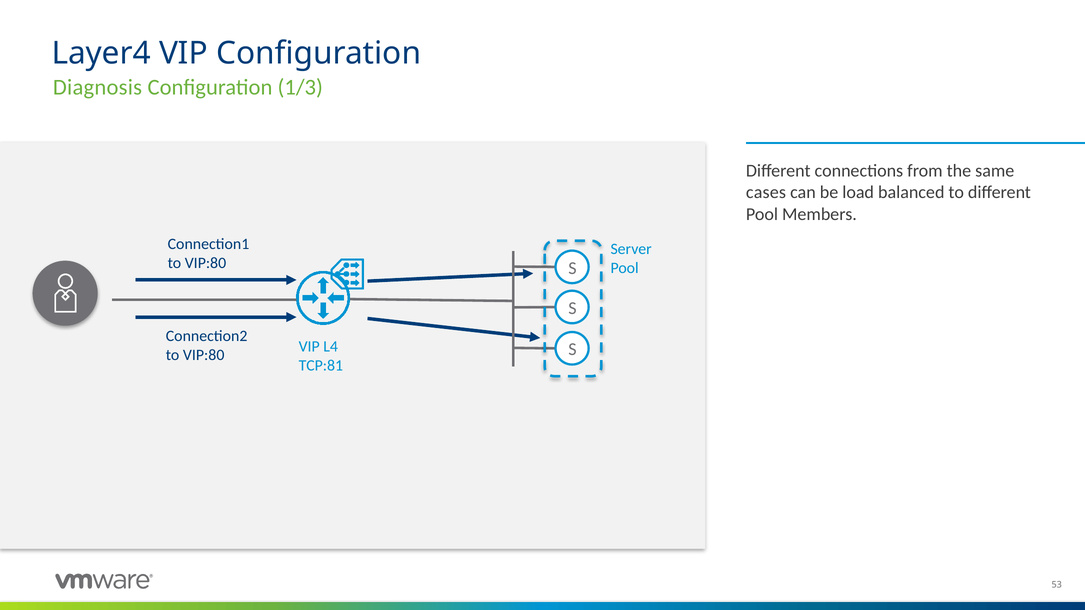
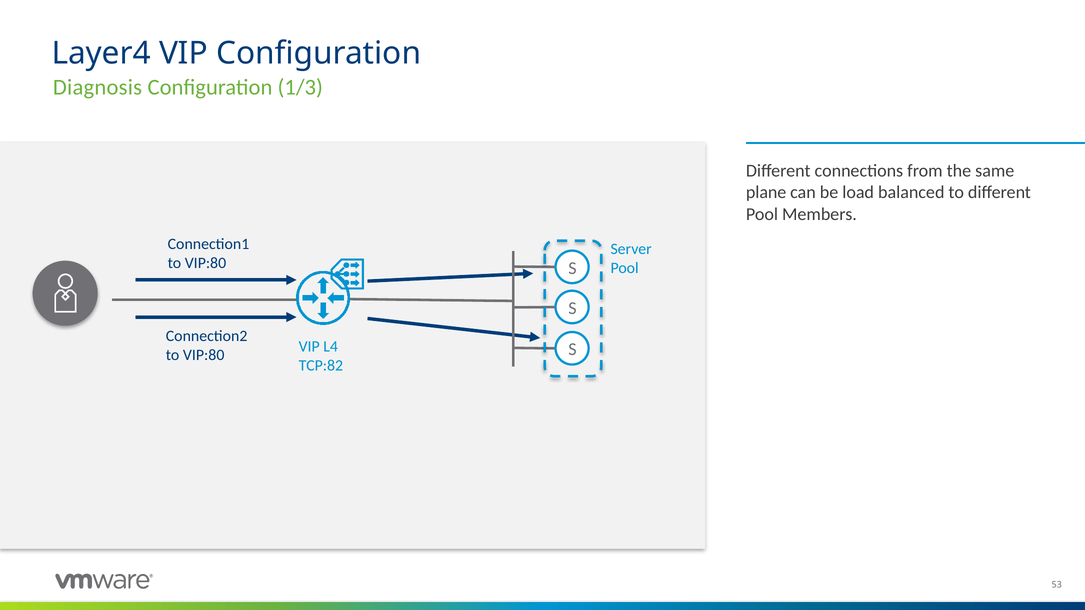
cases: cases -> plane
TCP:81: TCP:81 -> TCP:82
